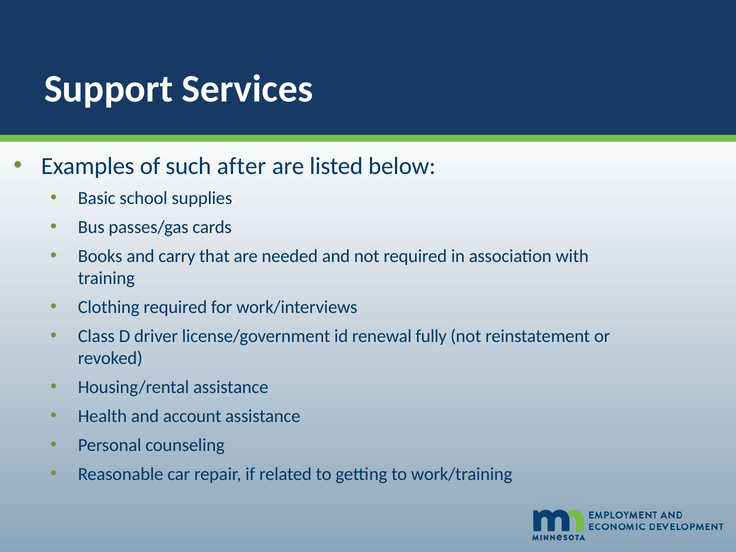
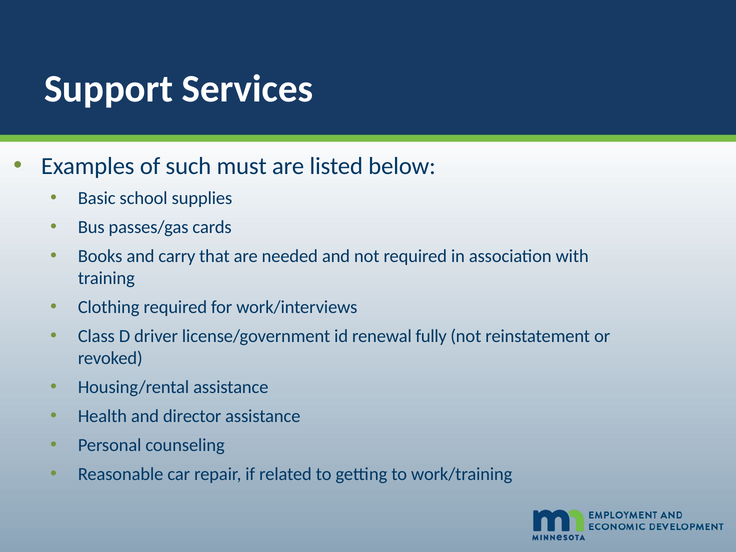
after: after -> must
account: account -> director
